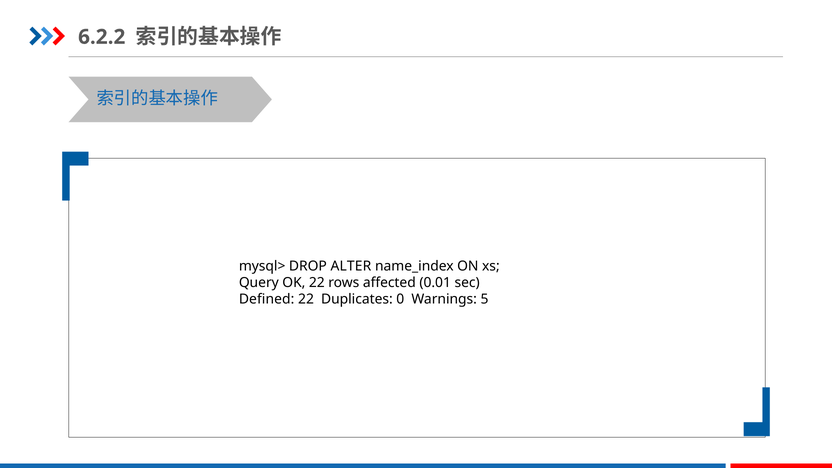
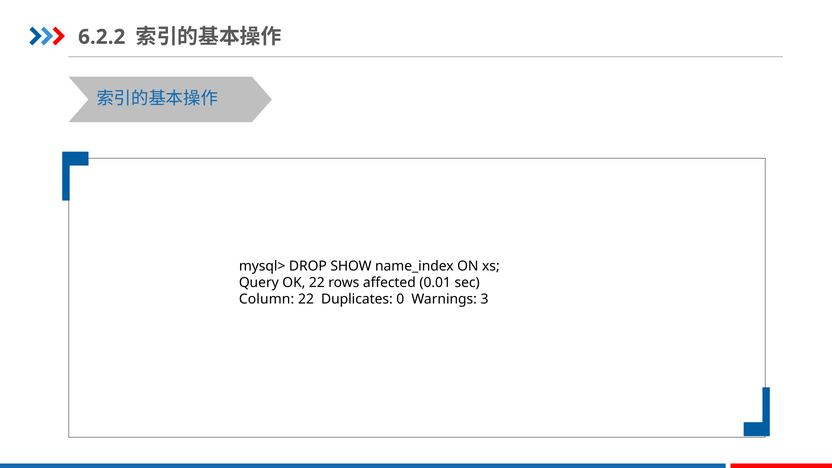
ALTER: ALTER -> SHOW
Defined: Defined -> Column
5: 5 -> 3
